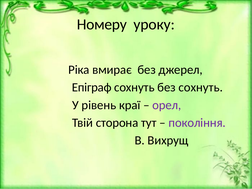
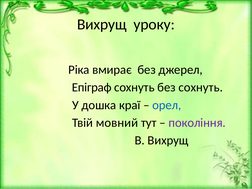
Номеру at (102, 24): Номеру -> Вихрущ
рівень: рівень -> дошка
орел colour: purple -> blue
сторона: сторона -> мовний
